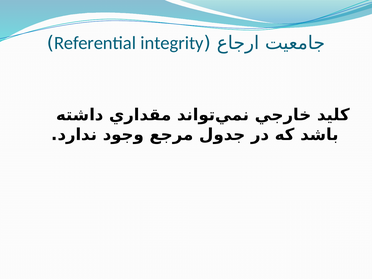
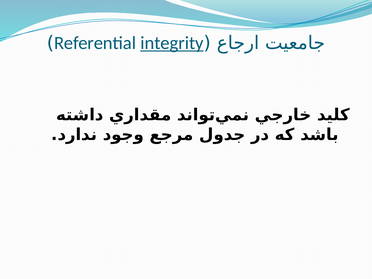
integrity underline: none -> present
